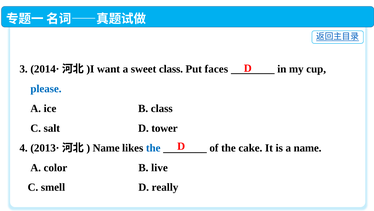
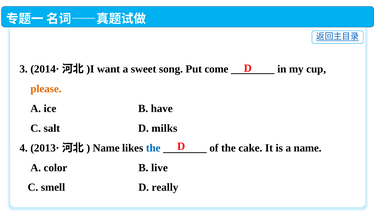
sweet class: class -> song
faces: faces -> come
please colour: blue -> orange
B class: class -> have
tower: tower -> milks
